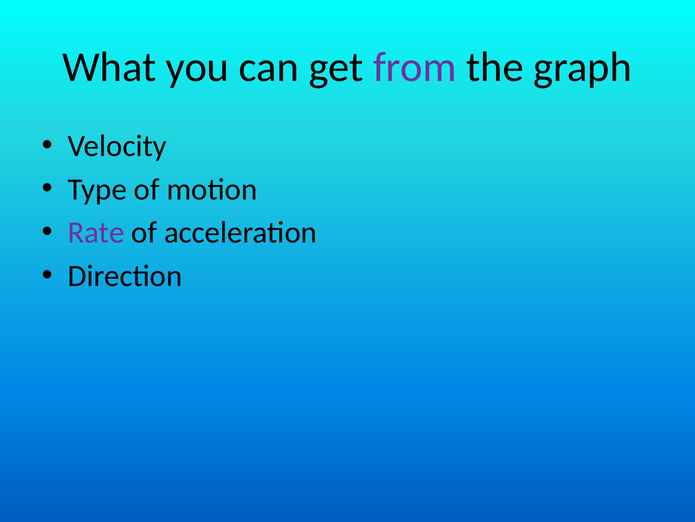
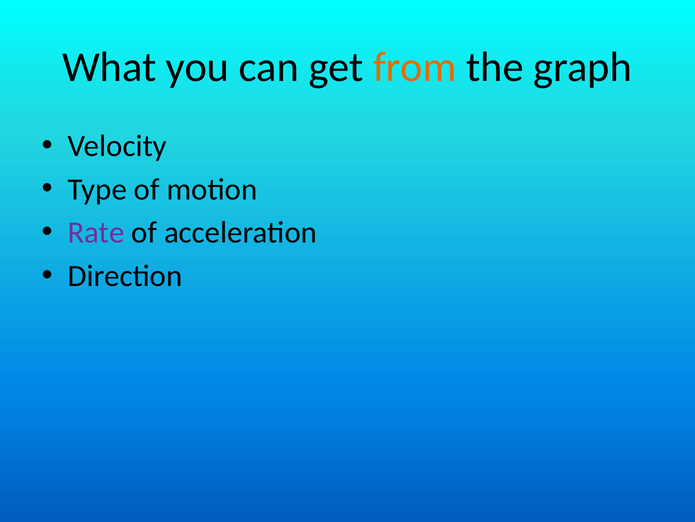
from colour: purple -> orange
